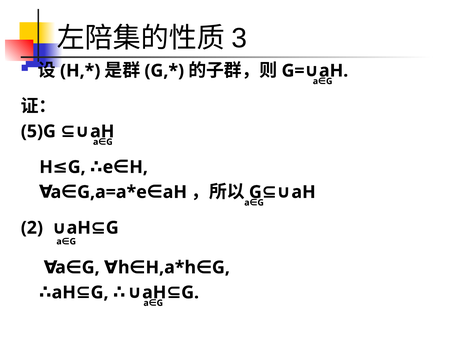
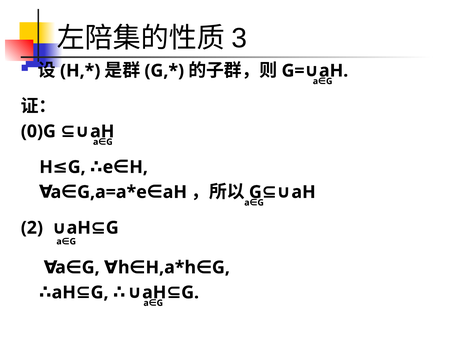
5)G: 5)G -> 0)G
